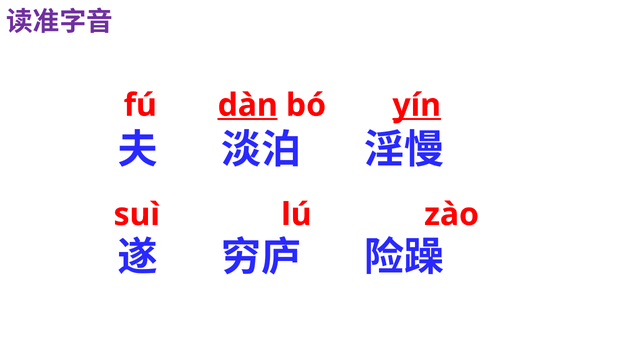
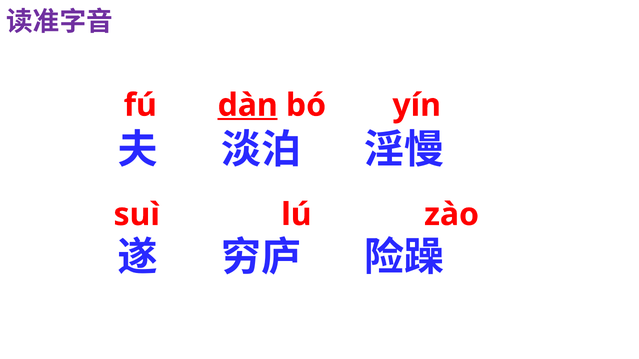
yín underline: present -> none
